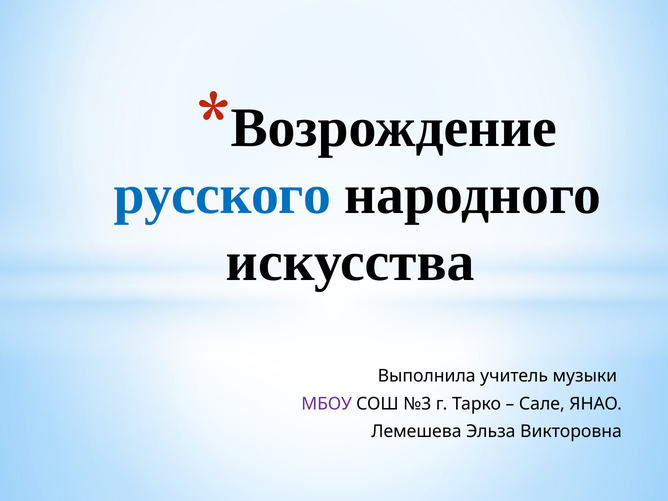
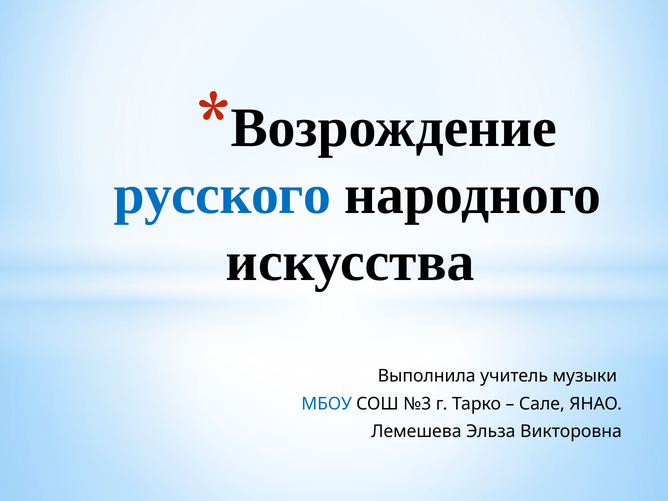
МБОУ colour: purple -> blue
